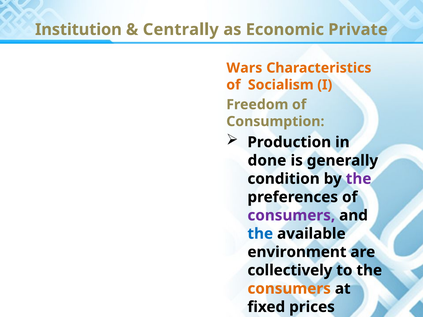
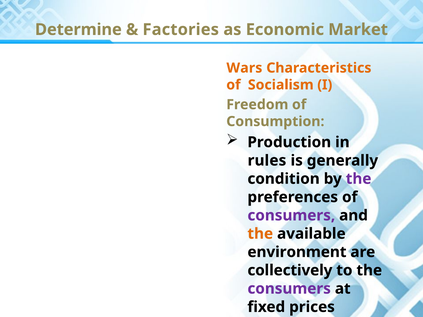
Institution: Institution -> Determine
Centrally: Centrally -> Factories
Private: Private -> Market
done: done -> rules
the at (260, 234) colour: blue -> orange
consumers at (289, 289) colour: orange -> purple
